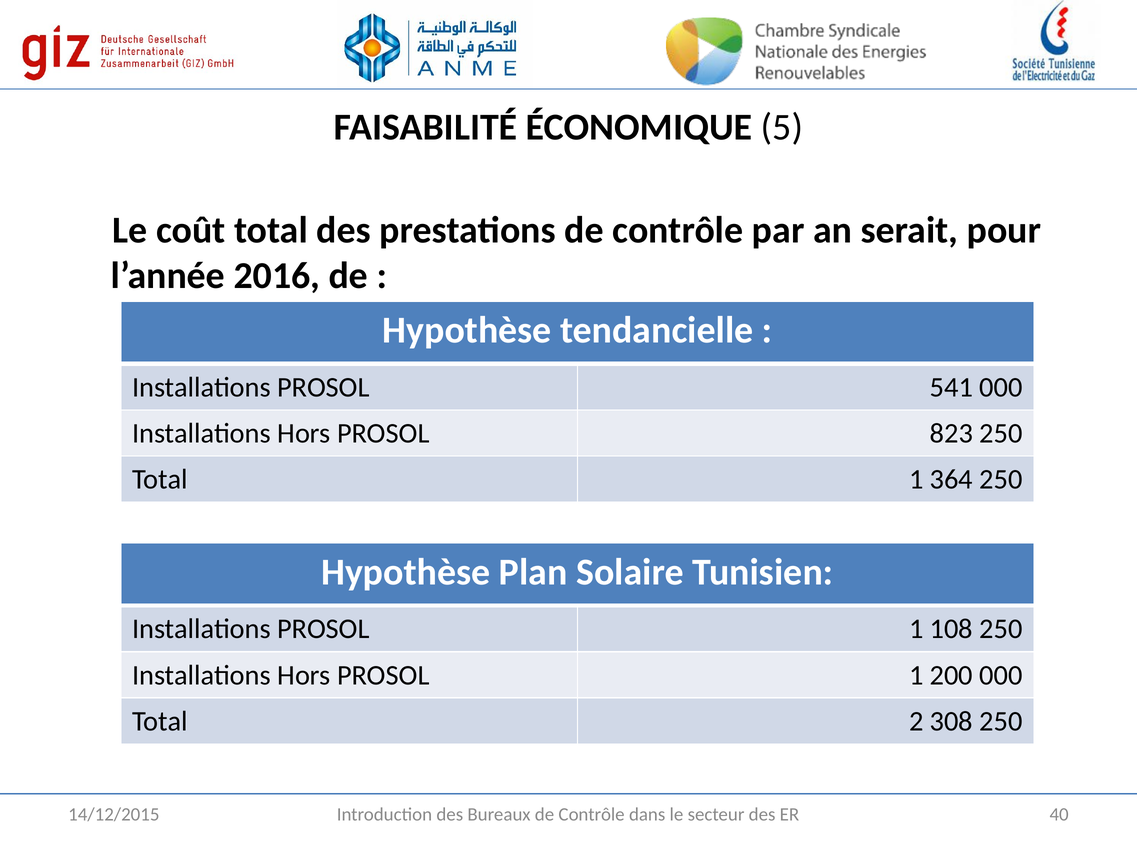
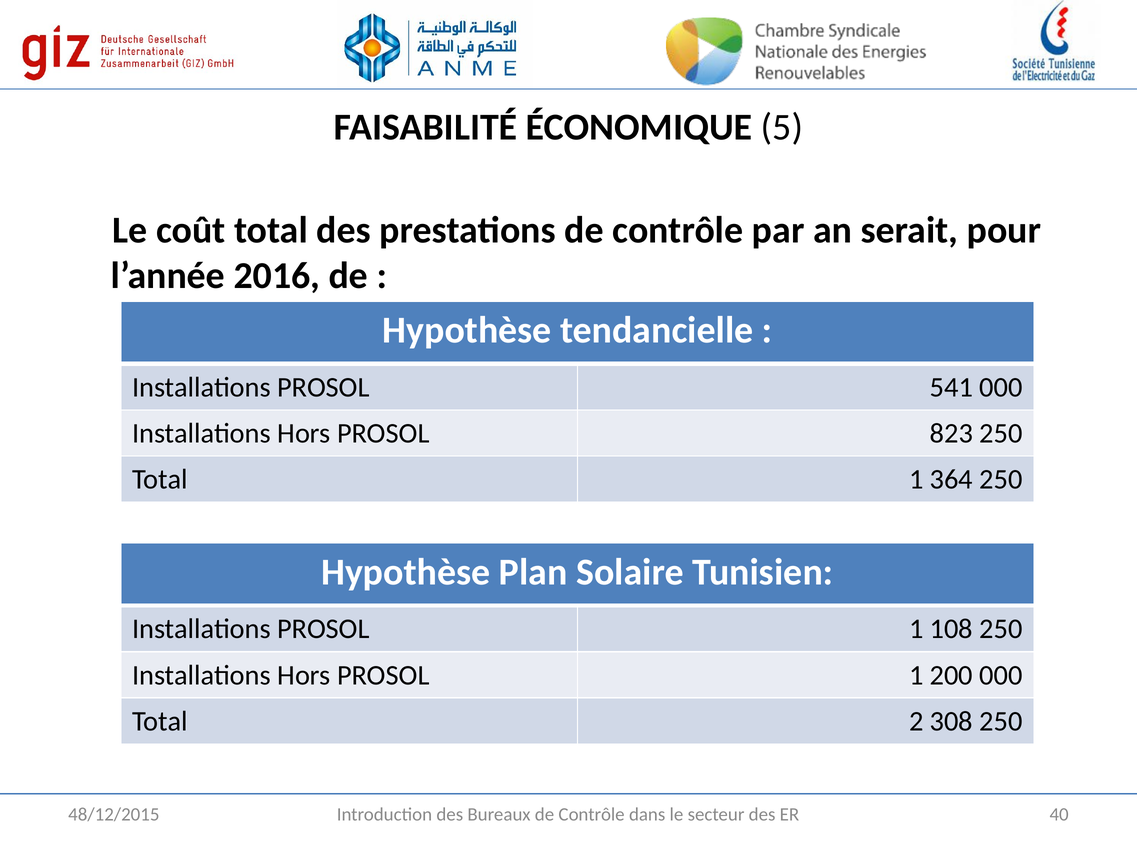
14/12/2015: 14/12/2015 -> 48/12/2015
